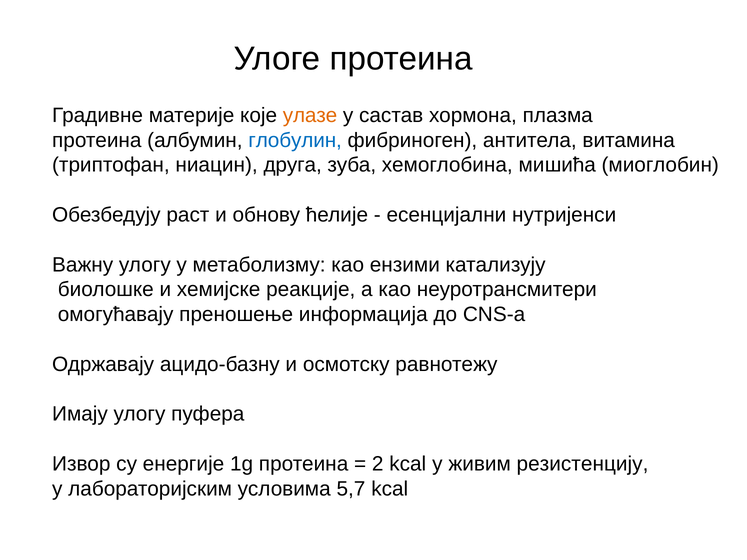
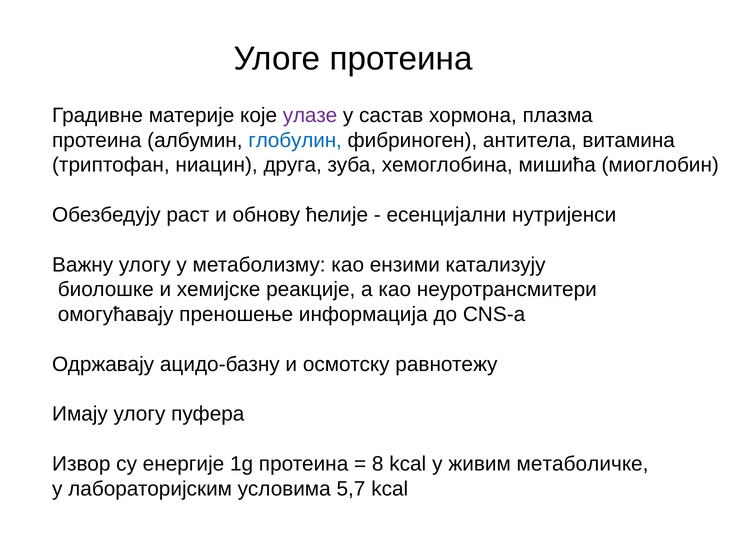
улазе colour: orange -> purple
2: 2 -> 8
резистенцију: резистенцију -> метаболичке
